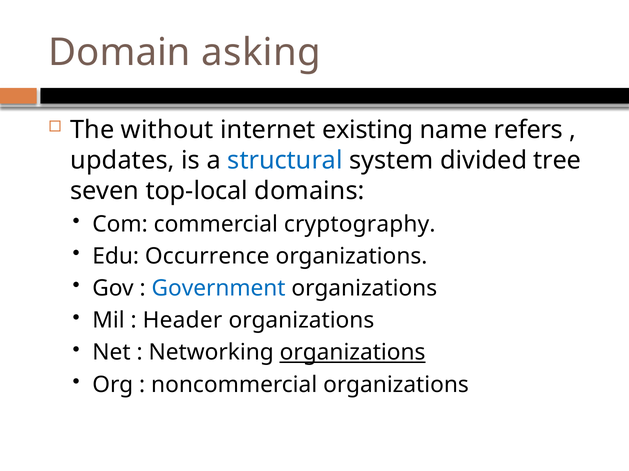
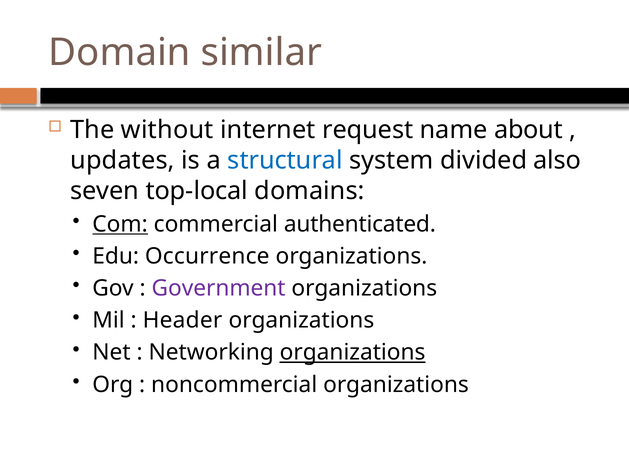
asking: asking -> similar
existing: existing -> request
refers: refers -> about
tree: tree -> also
Com underline: none -> present
cryptography: cryptography -> authenticated
Government colour: blue -> purple
